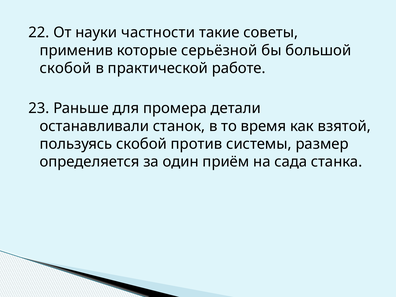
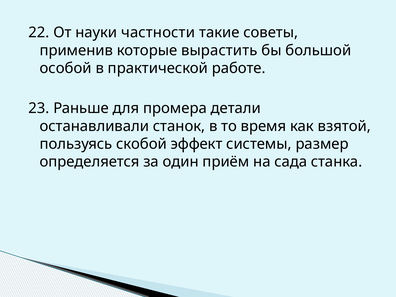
серьёзной: серьёзной -> вырастить
скобой at (66, 68): скобой -> особой
против: против -> эффект
